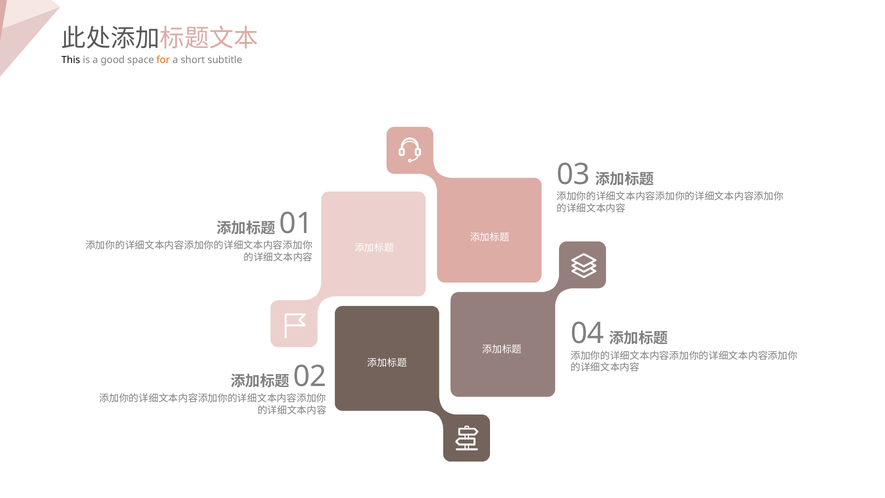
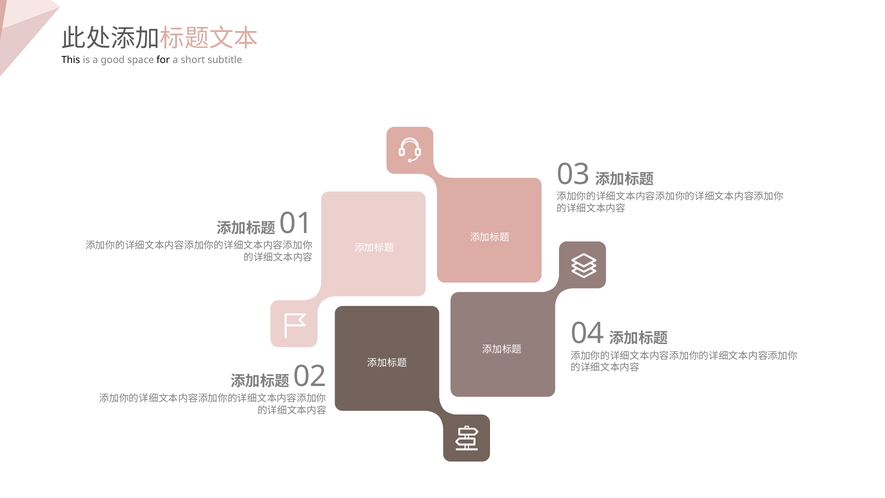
for colour: orange -> black
